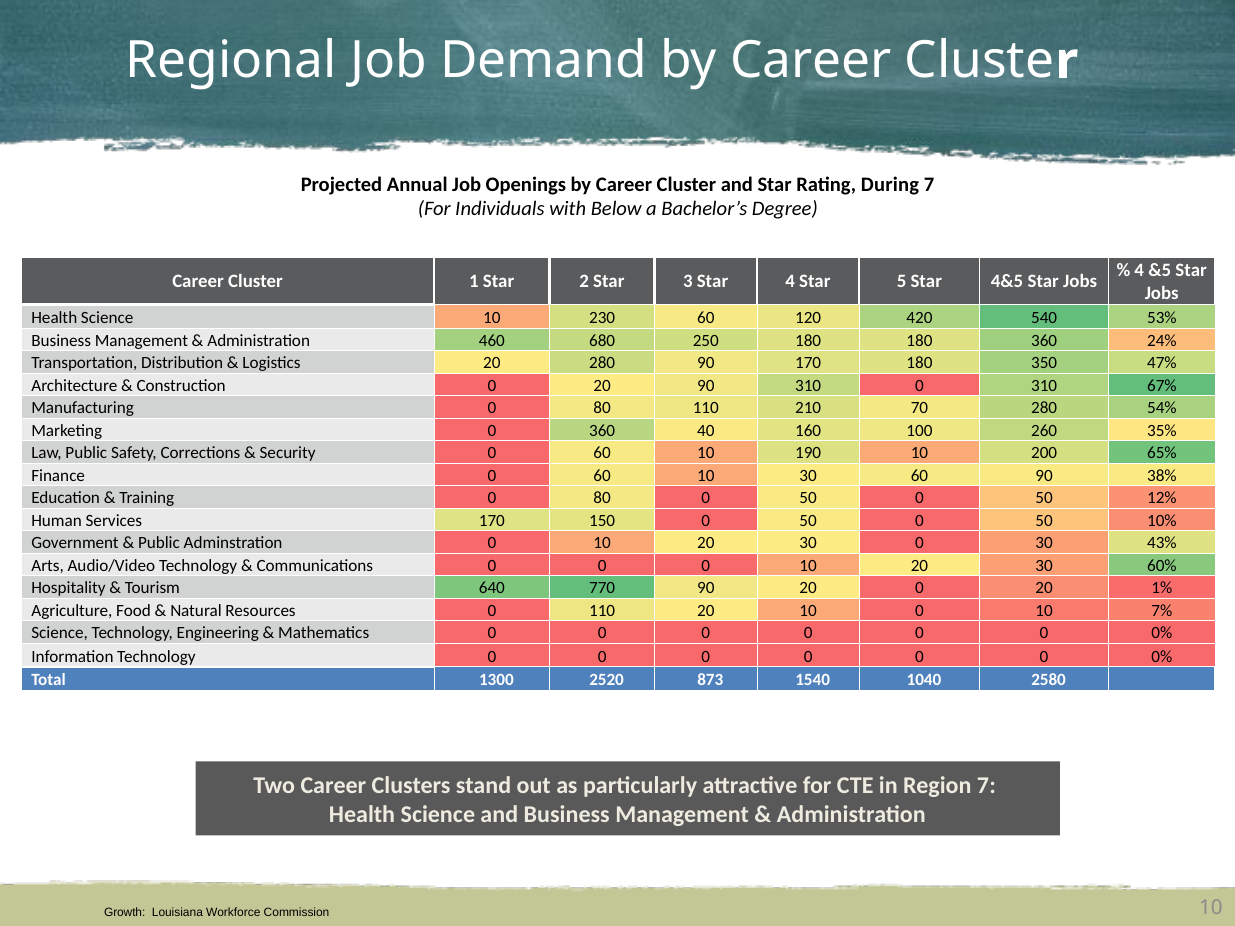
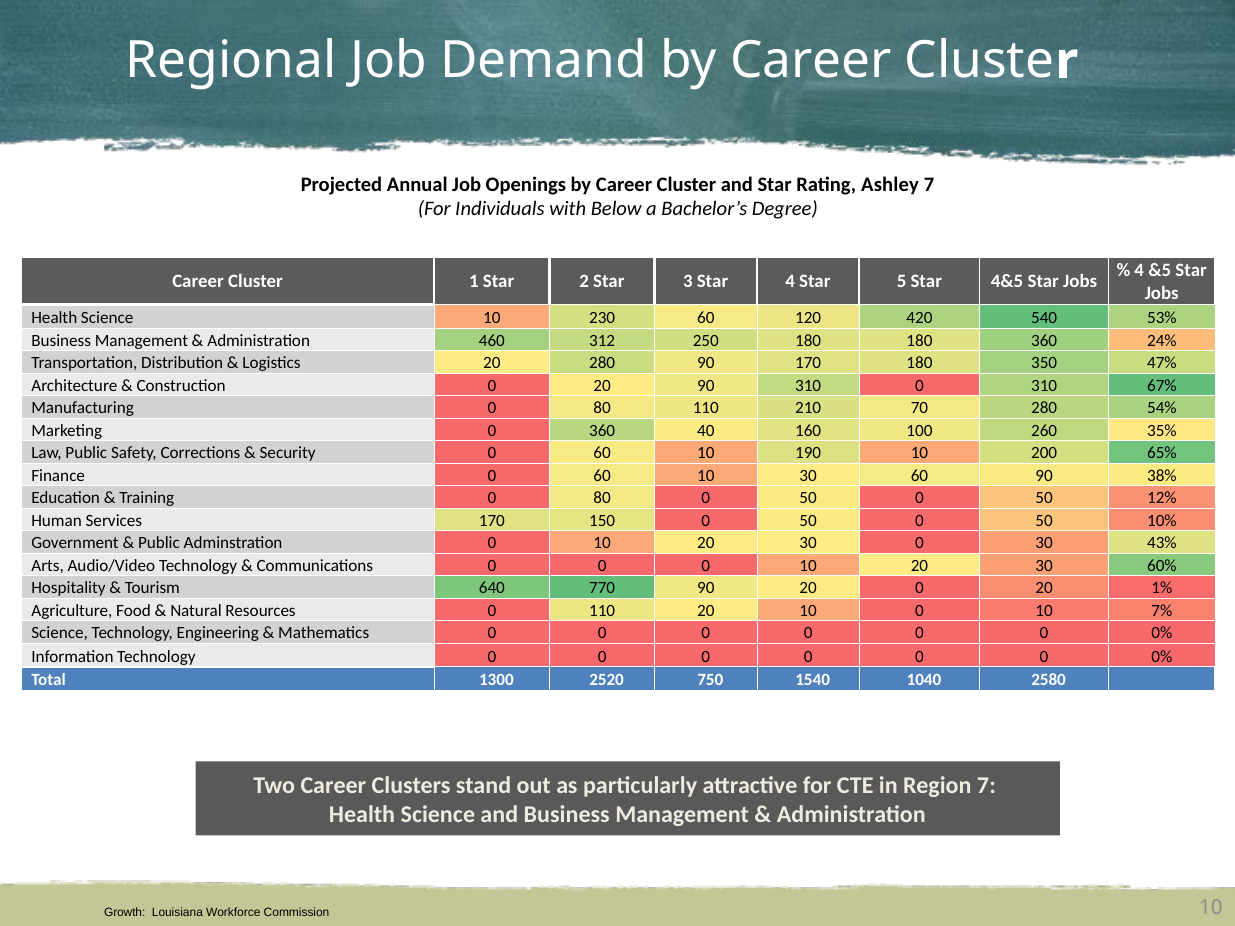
During: During -> Ashley
680: 680 -> 312
873: 873 -> 750
